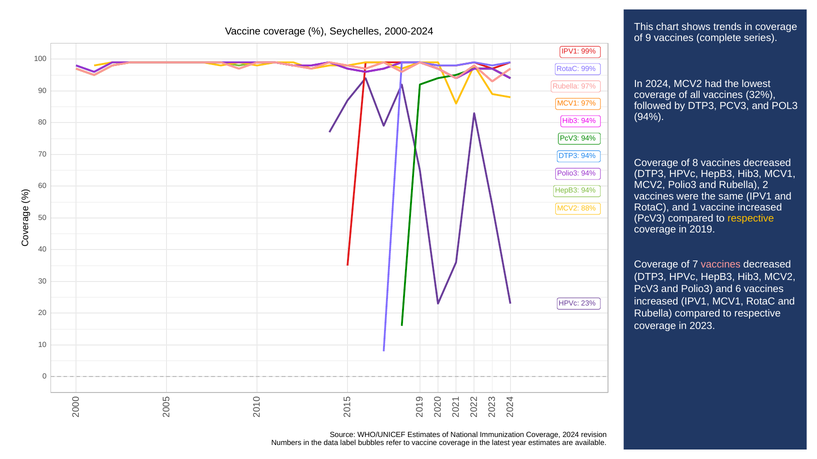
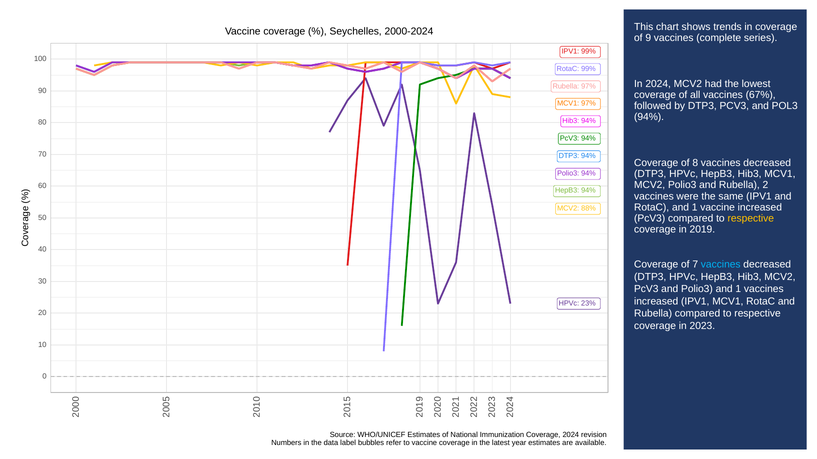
32%: 32% -> 67%
vaccines at (721, 265) colour: pink -> light blue
Polio3 and 6: 6 -> 1
